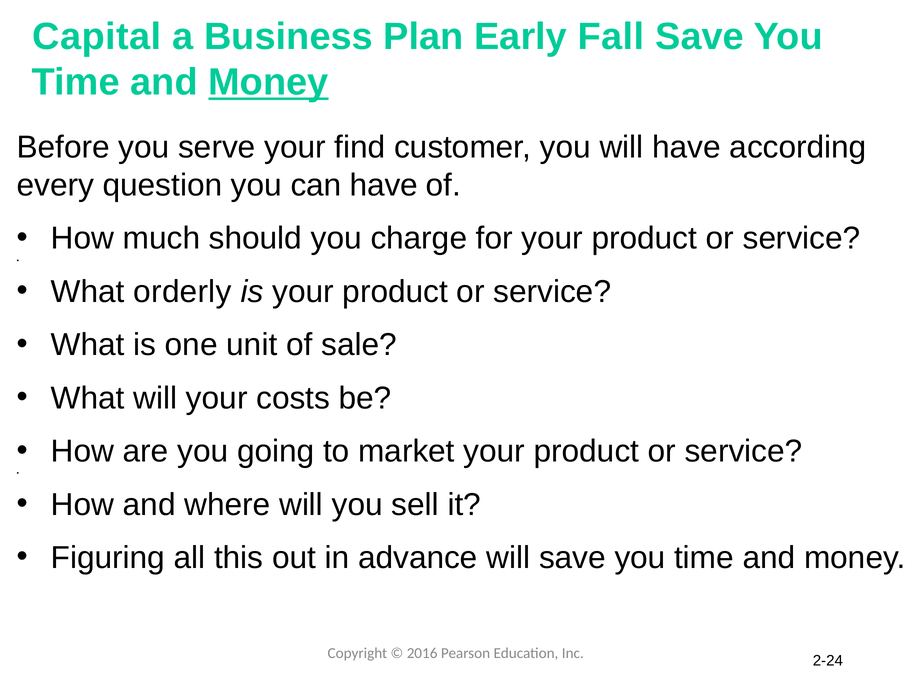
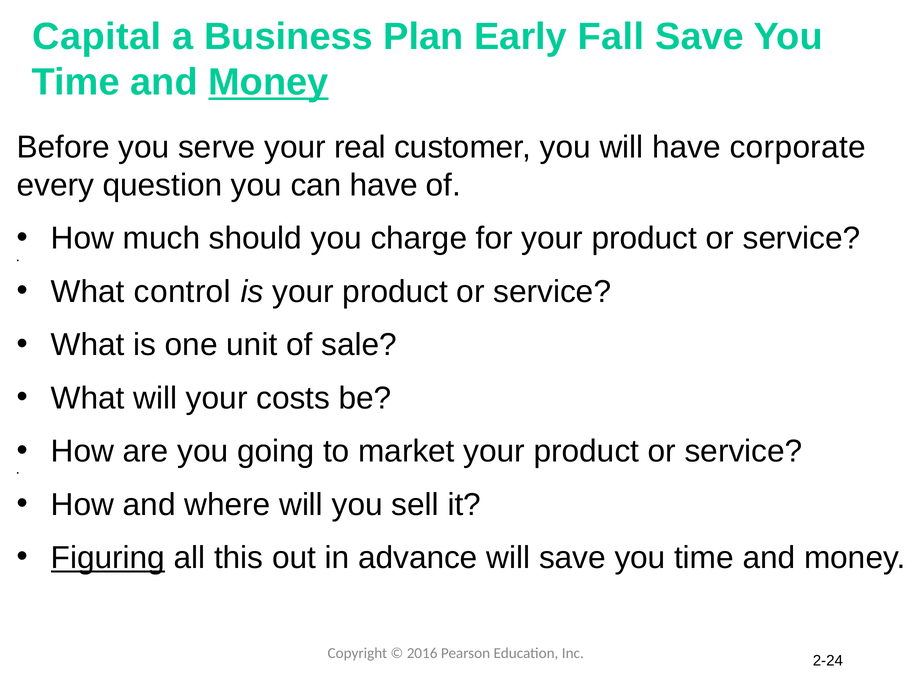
find: find -> real
according: according -> corporate
orderly: orderly -> control
Figuring underline: none -> present
